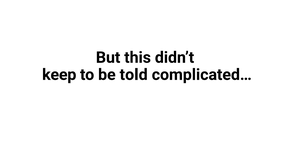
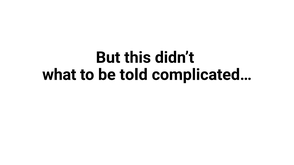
keep: keep -> what
